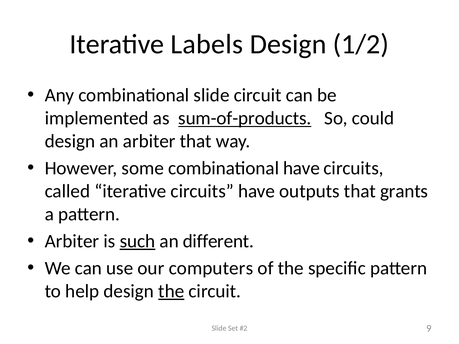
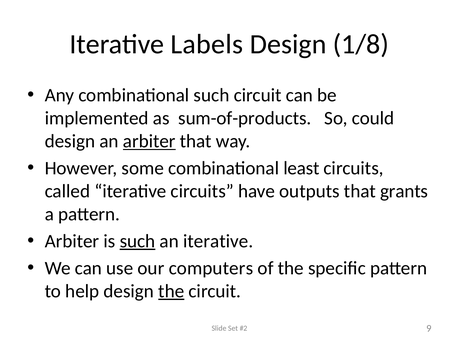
1/2: 1/2 -> 1/8
combinational slide: slide -> such
sum-of-products underline: present -> none
arbiter at (149, 141) underline: none -> present
combinational have: have -> least
an different: different -> iterative
